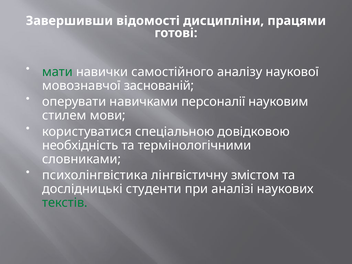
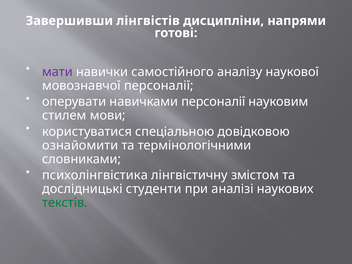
відомості: відомості -> лінгвістів
працями: працями -> напрями
мати colour: green -> purple
мовознавчої заснованій: заснованій -> персоналії
необхідність: необхідність -> ознайомити
